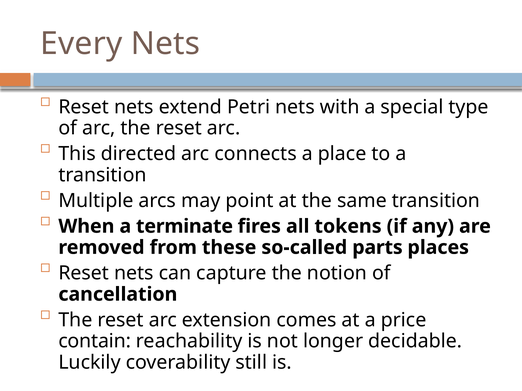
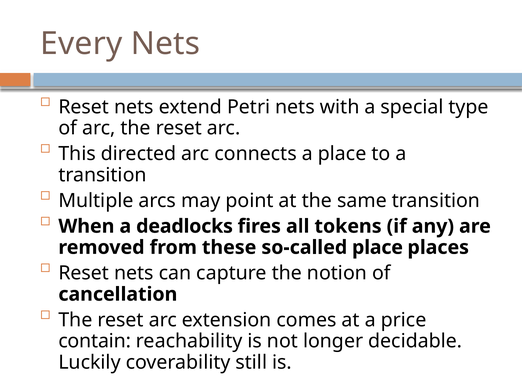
terminate: terminate -> deadlocks
so-called parts: parts -> place
